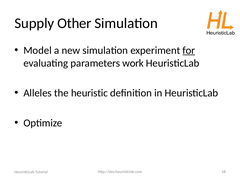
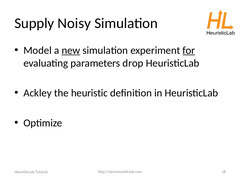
Other: Other -> Noisy
new underline: none -> present
work: work -> drop
Alleles: Alleles -> Ackley
